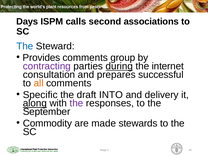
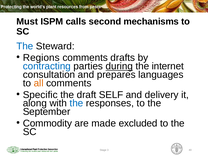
Days: Days -> Must
associations: associations -> mechanisms
Provides: Provides -> Regions
group: group -> drafts
contracting colour: purple -> blue
successful: successful -> languages
INTO: INTO -> SELF
along underline: present -> none
the at (76, 103) colour: purple -> blue
stewards: stewards -> excluded
